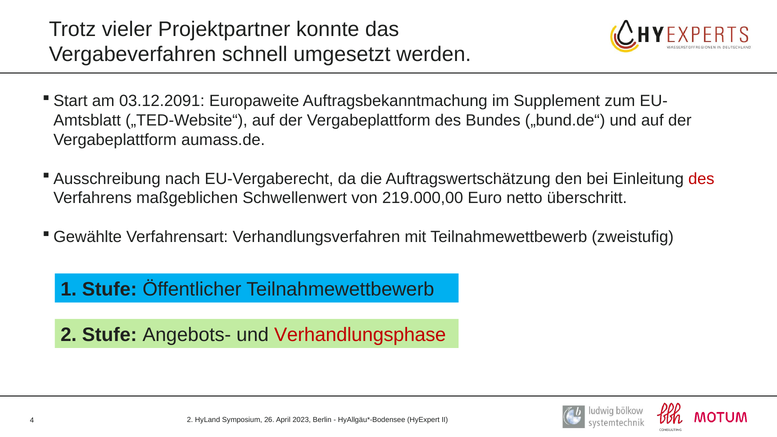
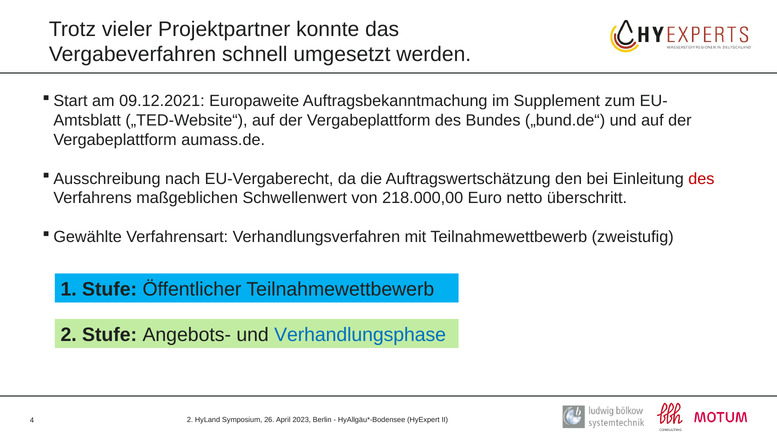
03.12.2091: 03.12.2091 -> 09.12.2021
219.000,00: 219.000,00 -> 218.000,00
Verhandlungsphase colour: red -> blue
